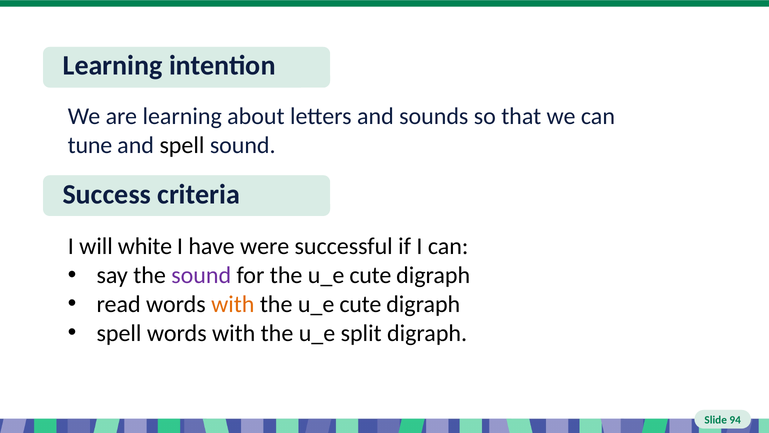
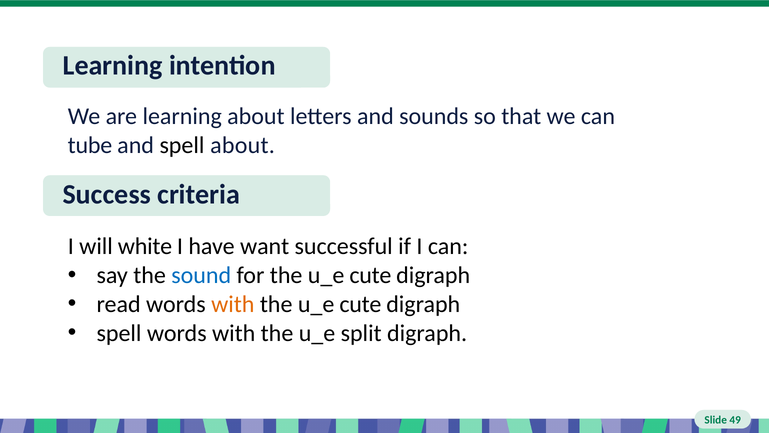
tune: tune -> tube
spell sound: sound -> about
were: were -> want
sound at (201, 275) colour: purple -> blue
94: 94 -> 49
